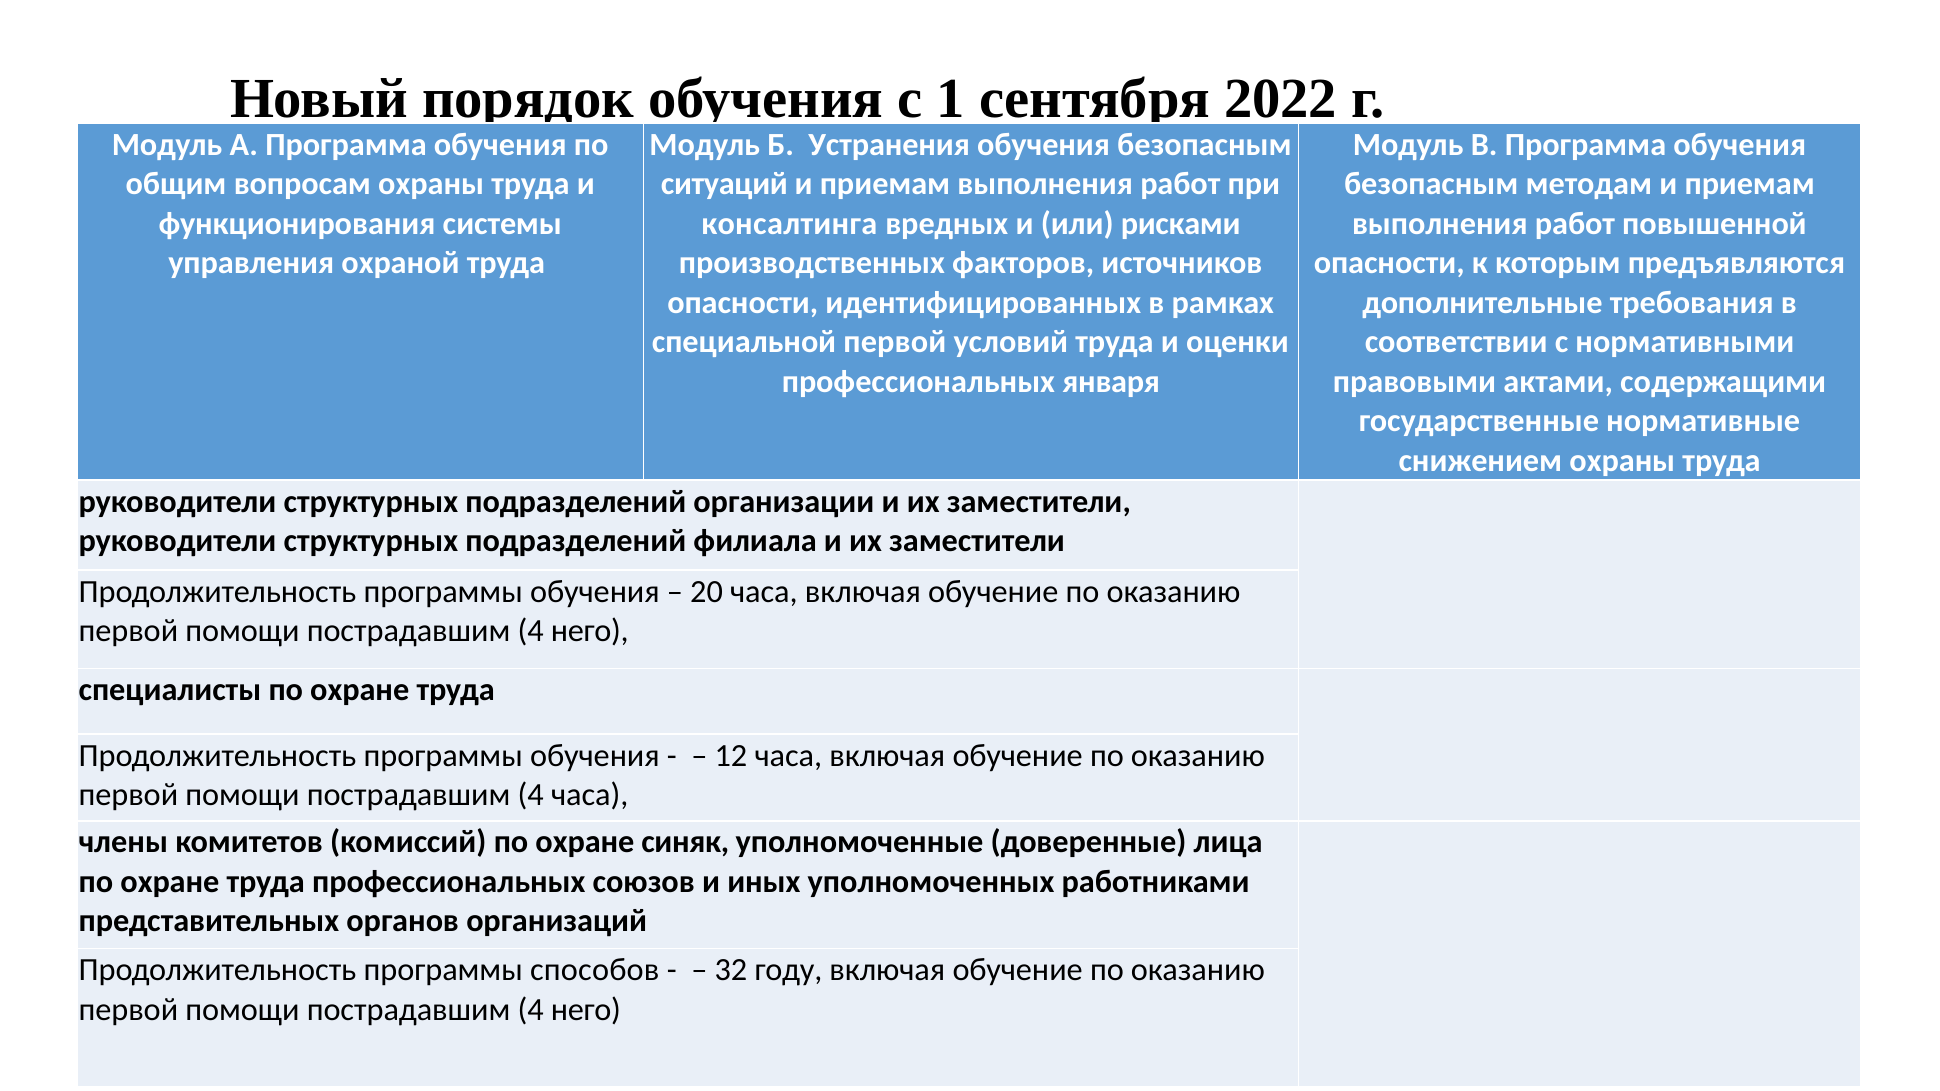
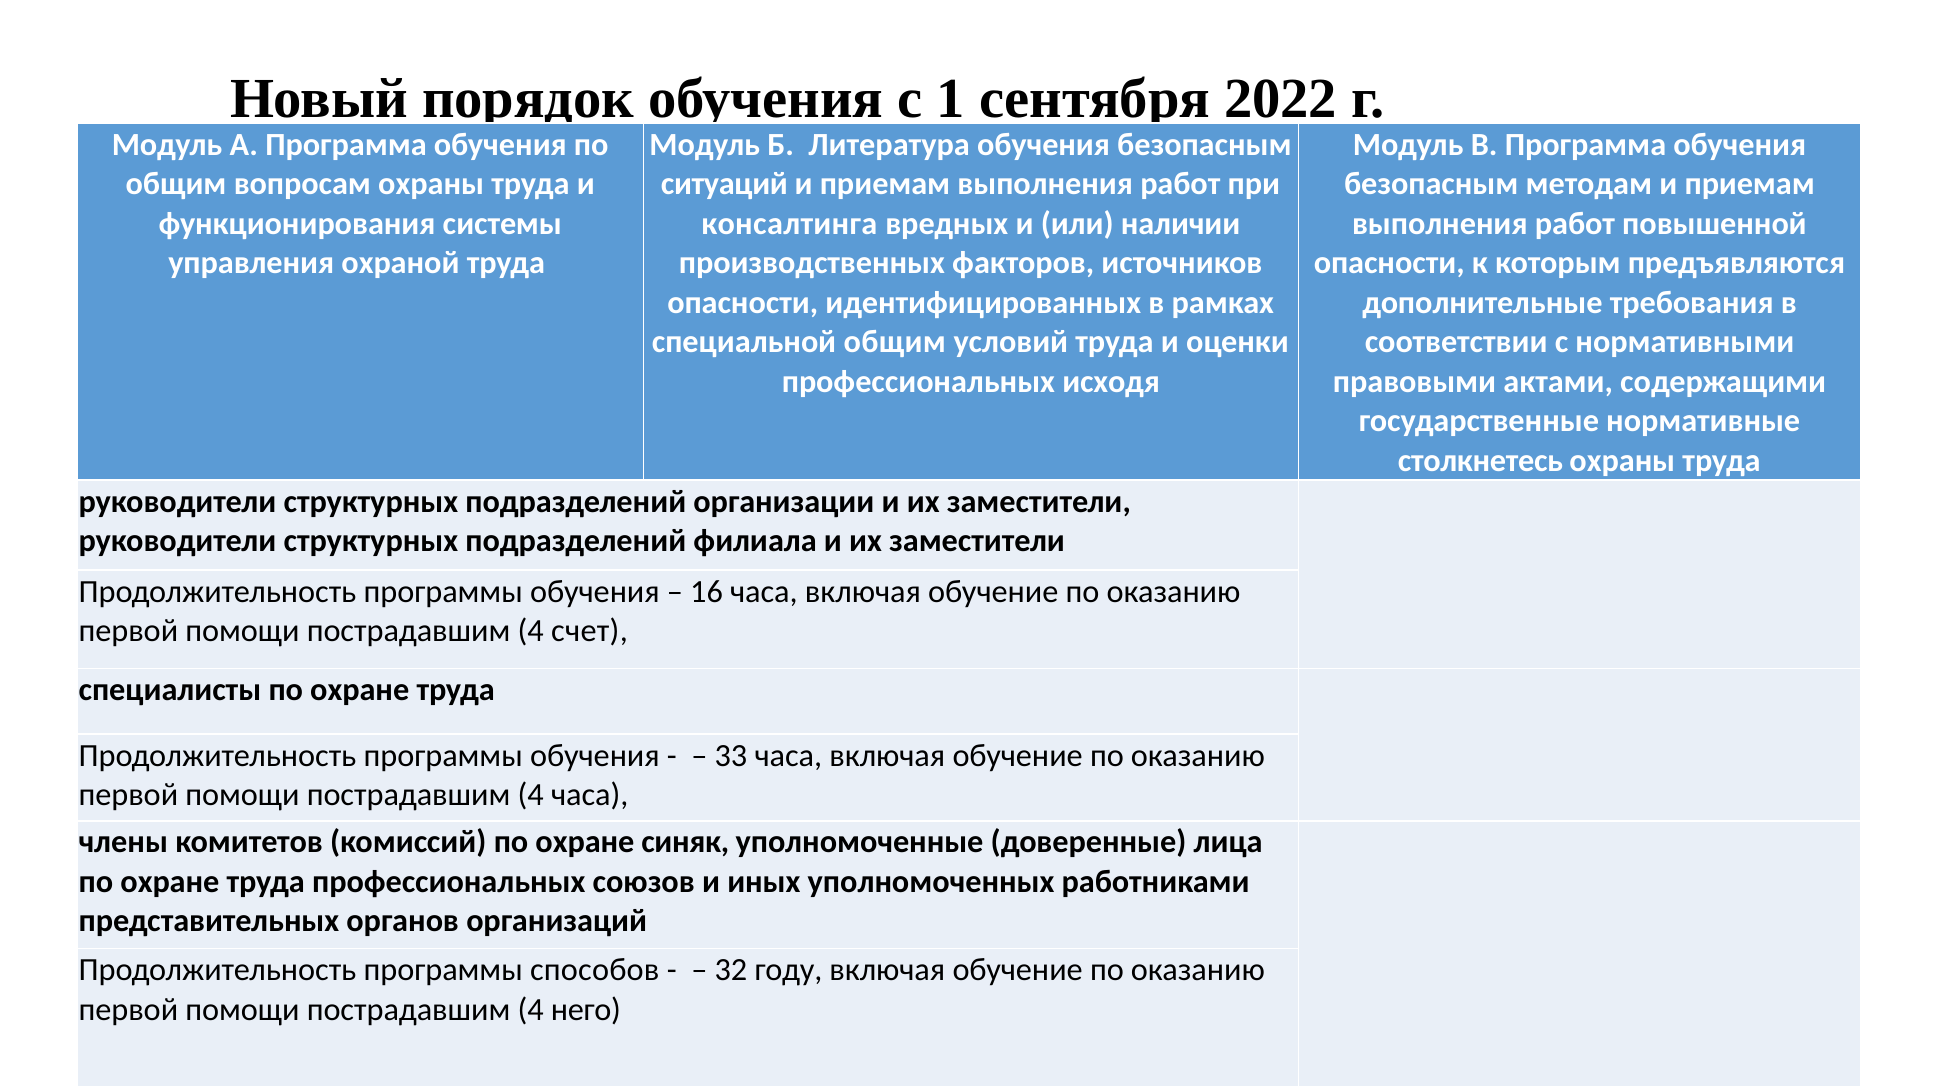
Устранения: Устранения -> Литература
рисками: рисками -> наличии
специальной первой: первой -> общим
января: января -> исходя
снижением: снижением -> столкнетесь
20: 20 -> 16
него at (590, 631): него -> счет
12: 12 -> 33
